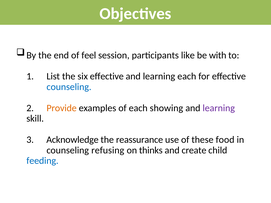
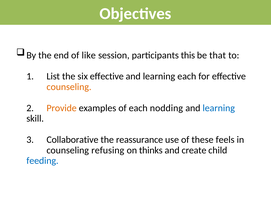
feel: feel -> like
like: like -> this
with: with -> that
counseling at (69, 87) colour: blue -> orange
showing: showing -> nodding
learning at (219, 108) colour: purple -> blue
Acknowledge: Acknowledge -> Collaborative
food: food -> feels
